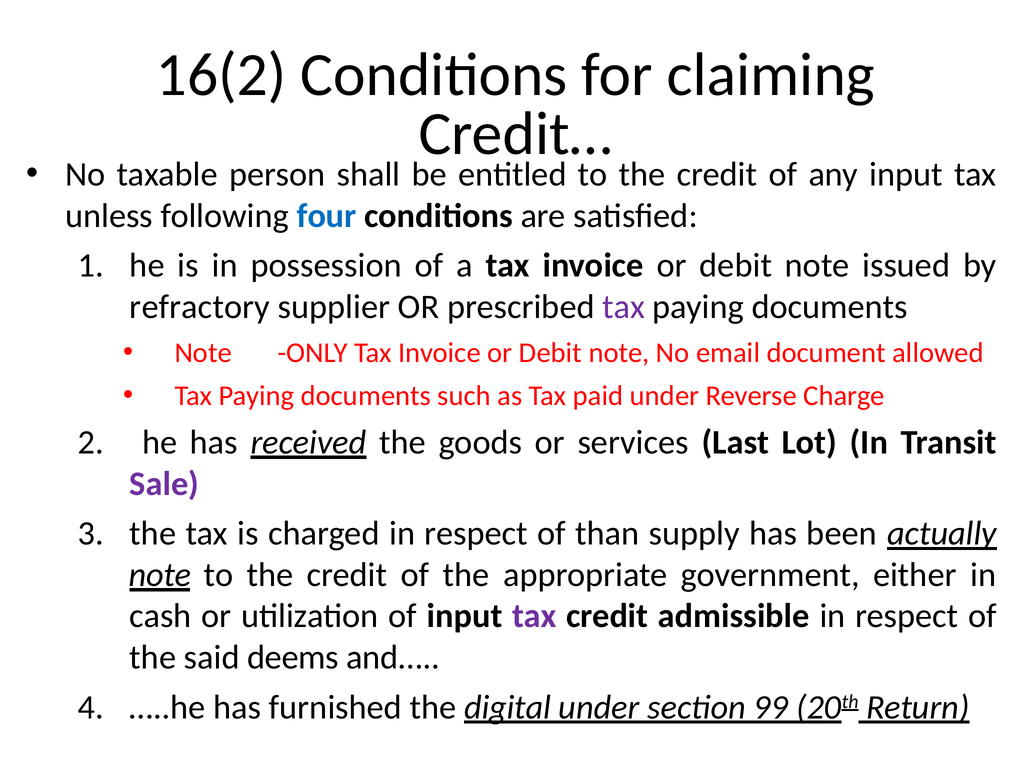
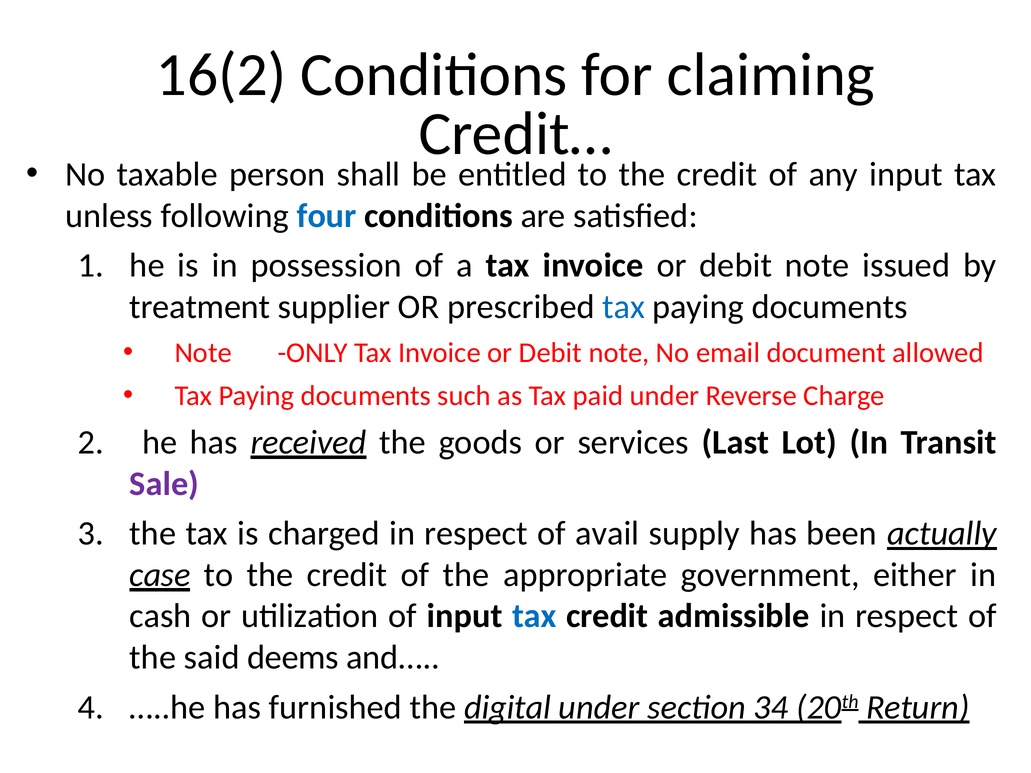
refractory: refractory -> treatment
tax at (624, 307) colour: purple -> blue
than: than -> avail
note at (160, 575): note -> case
tax at (534, 616) colour: purple -> blue
99: 99 -> 34
